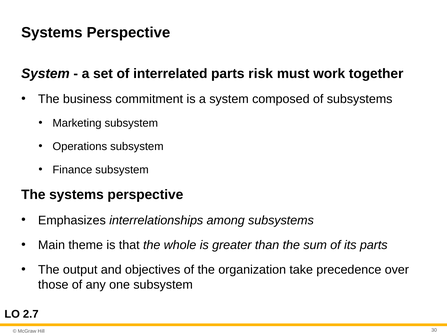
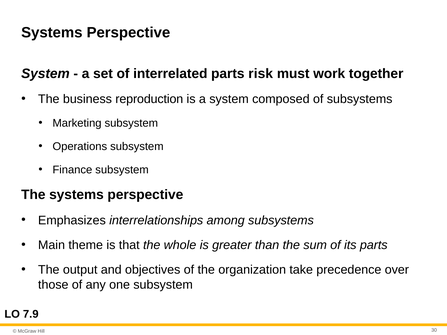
commitment: commitment -> reproduction
2.7: 2.7 -> 7.9
